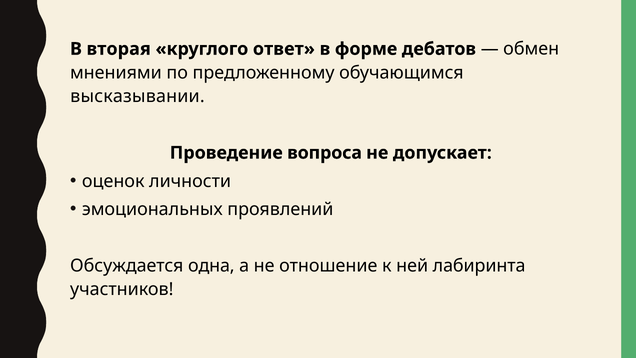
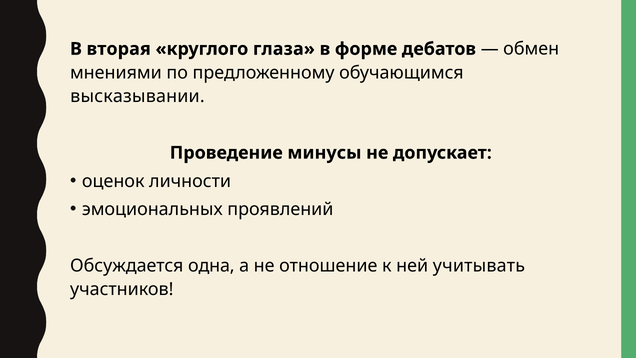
ответ: ответ -> глаза
вопроса: вопроса -> минусы
лабиринта: лабиринта -> учитывать
